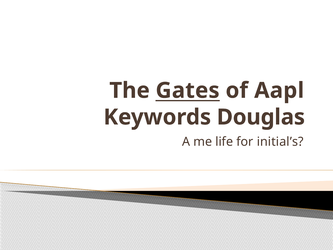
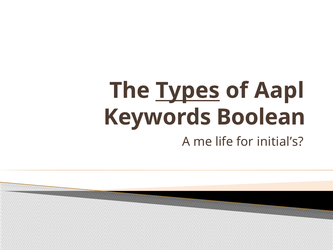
Gates: Gates -> Types
Douglas: Douglas -> Boolean
